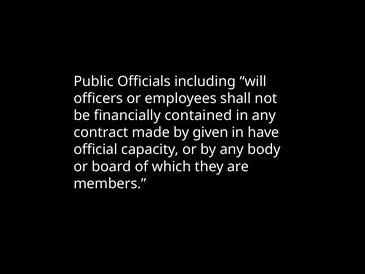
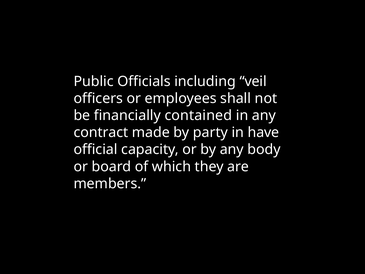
will: will -> veil
given: given -> party
